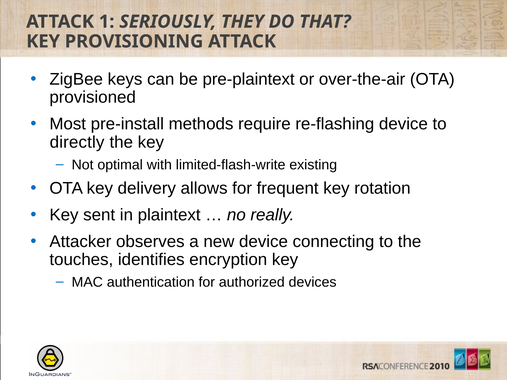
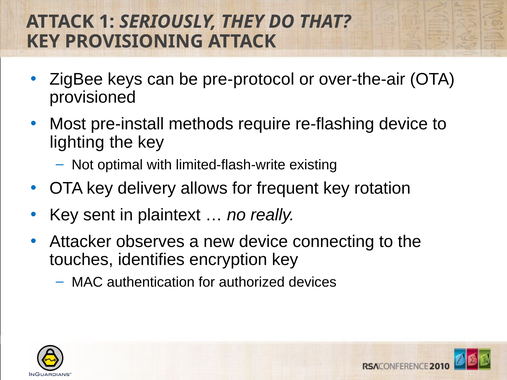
pre-plaintext: pre-plaintext -> pre-protocol
directly: directly -> lighting
